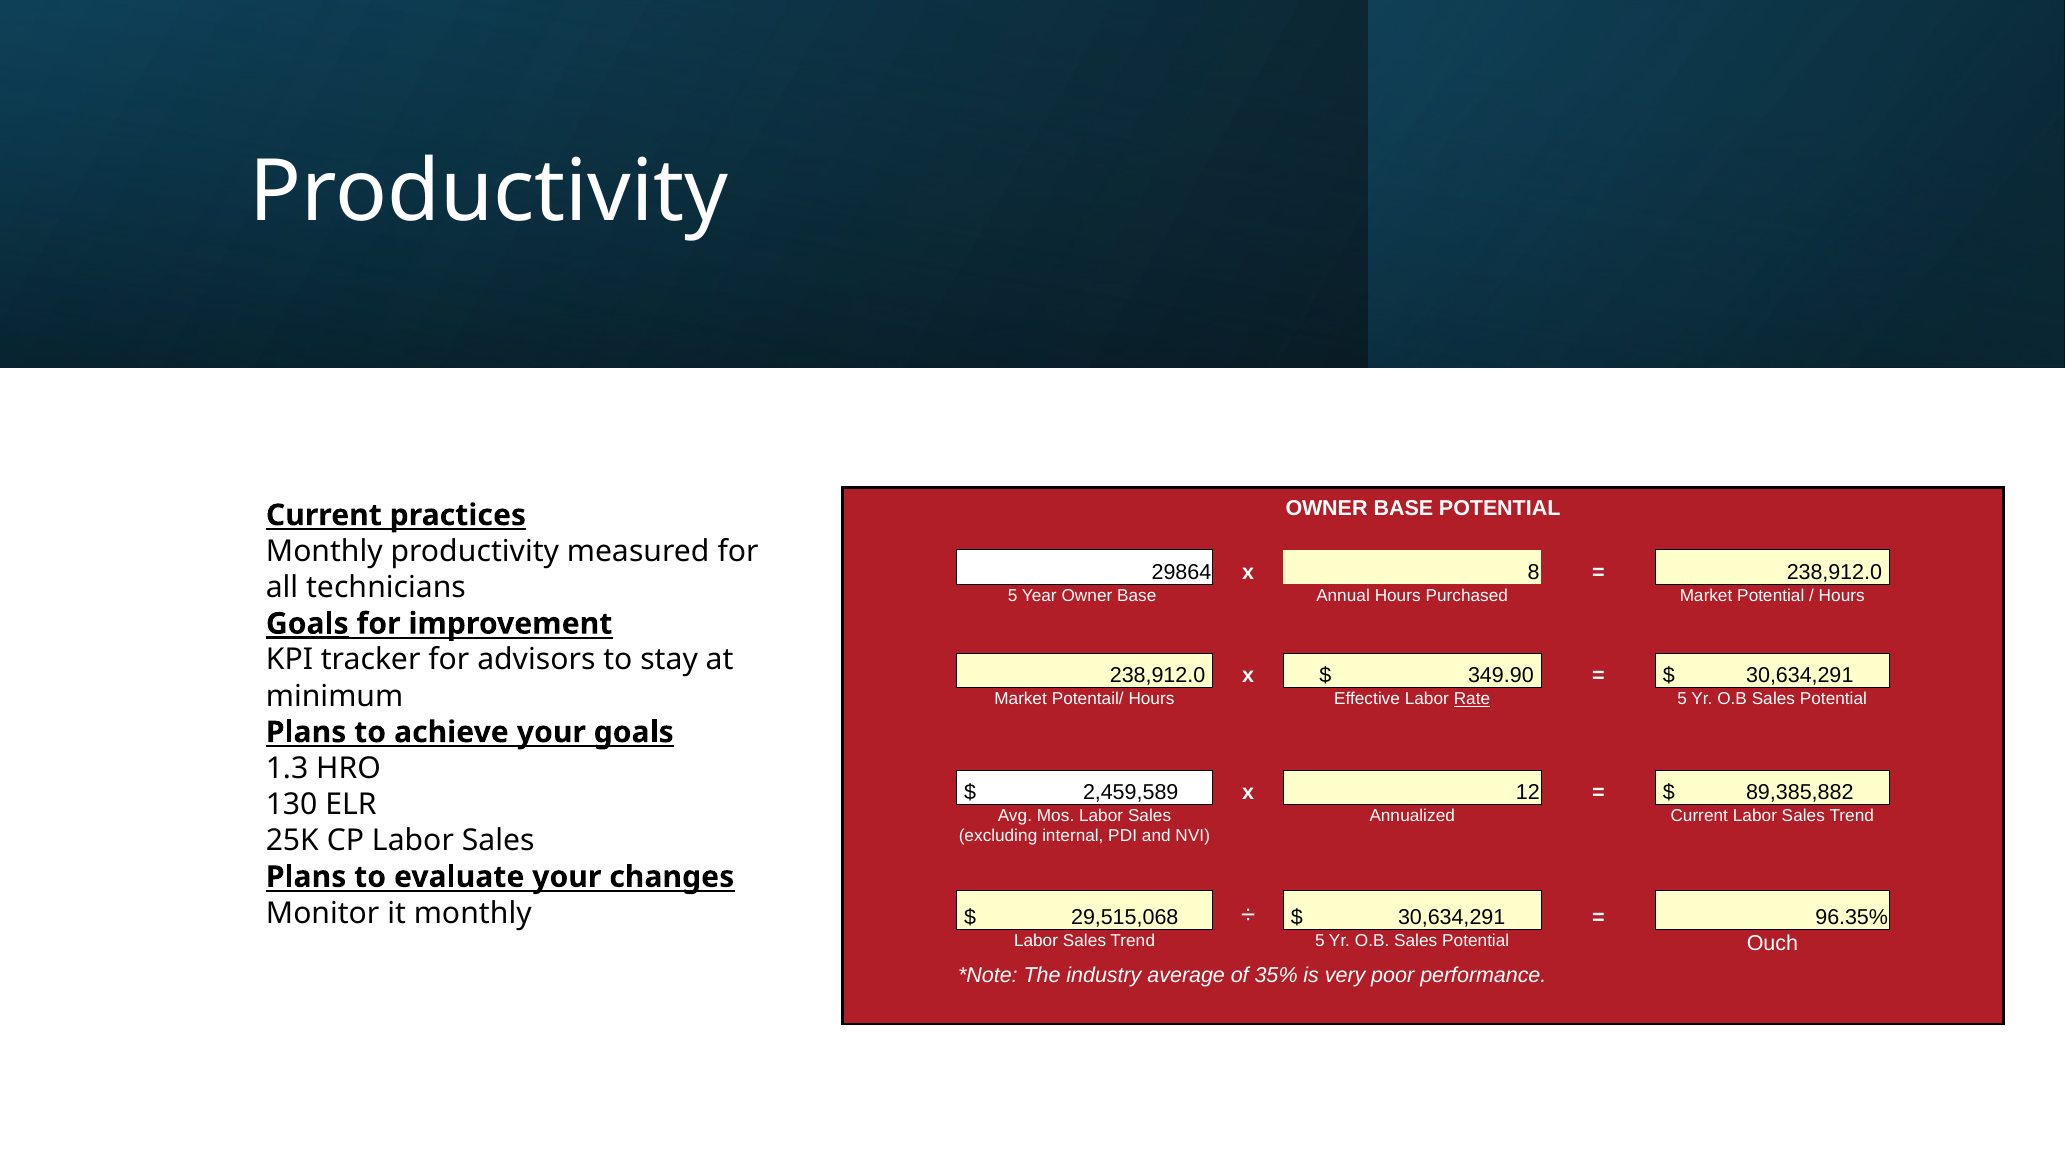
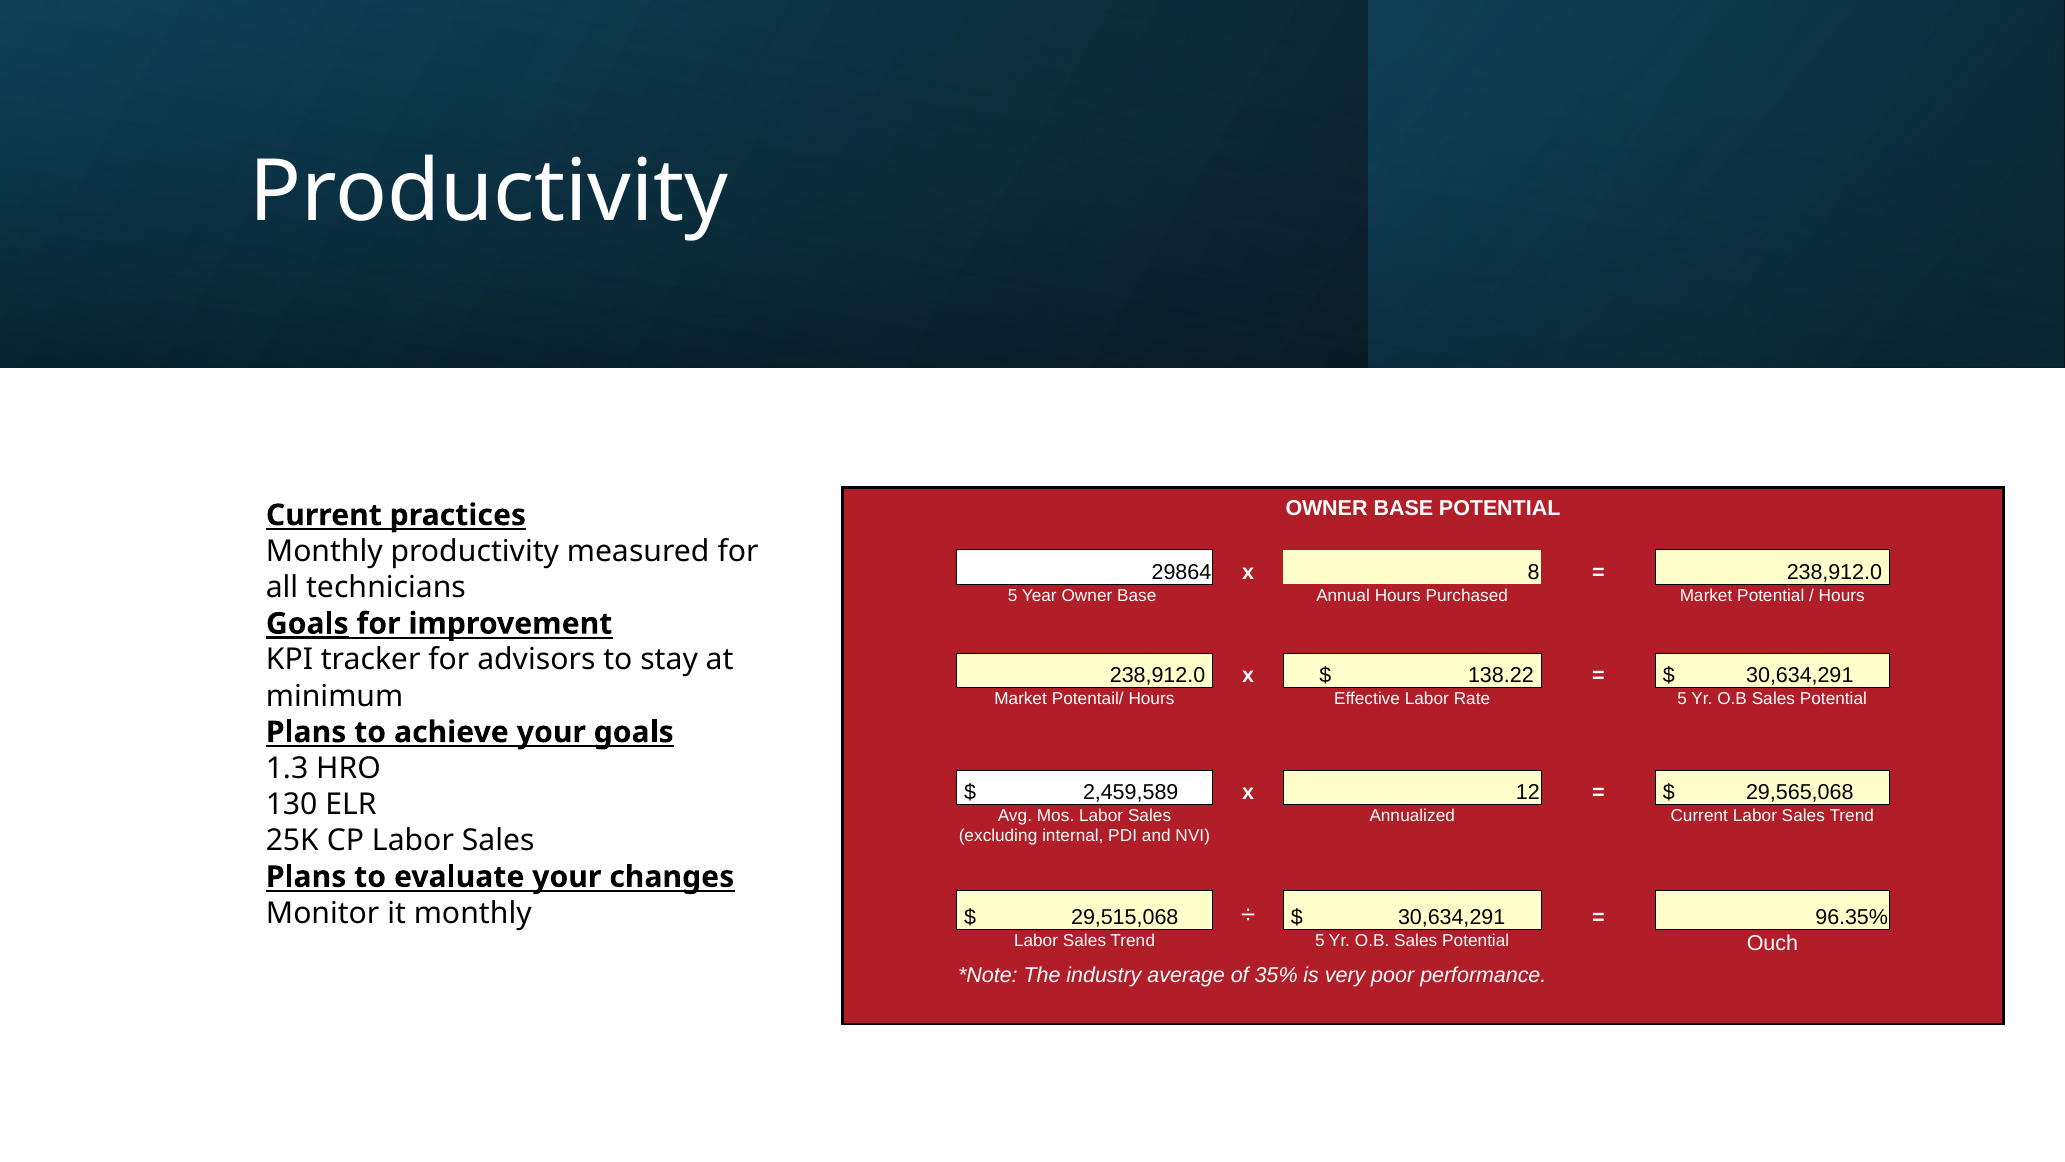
349.90: 349.90 -> 138.22
Rate underline: present -> none
89,385,882: 89,385,882 -> 29,565,068
